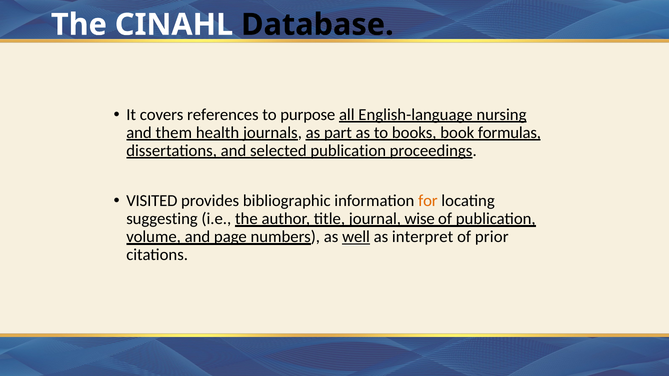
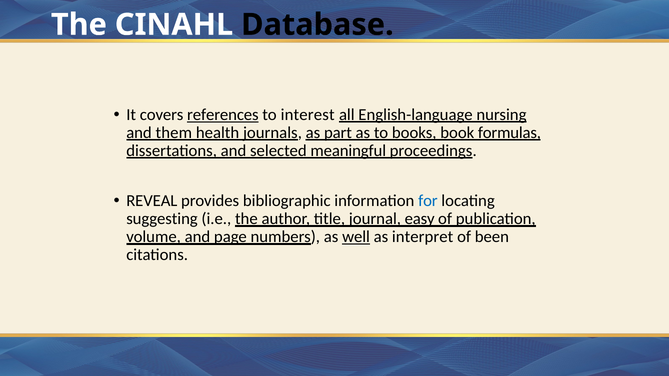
references underline: none -> present
purpose: purpose -> interest
selected publication: publication -> meaningful
VISITED: VISITED -> REVEAL
for colour: orange -> blue
wise: wise -> easy
prior: prior -> been
